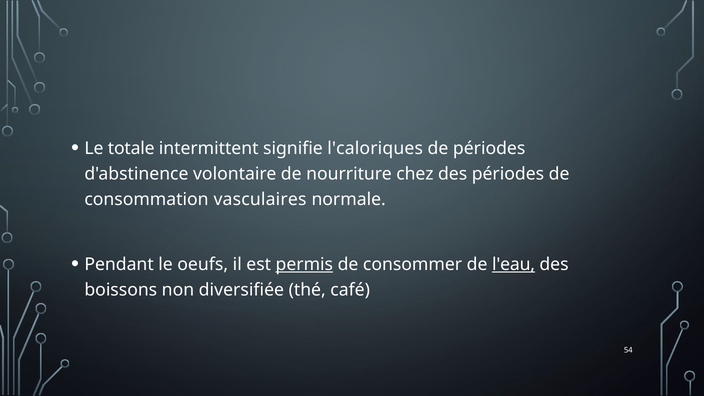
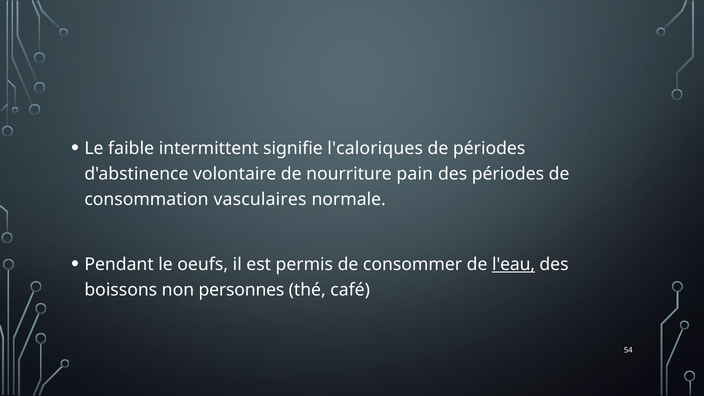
totale: totale -> faible
chez: chez -> pain
permis underline: present -> none
diversifiée: diversifiée -> personnes
